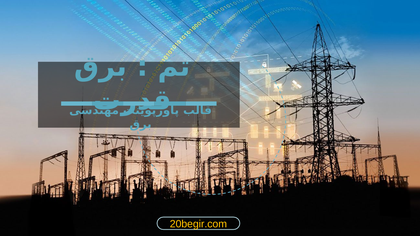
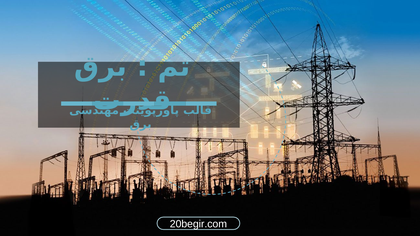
20begir.com colour: yellow -> white
